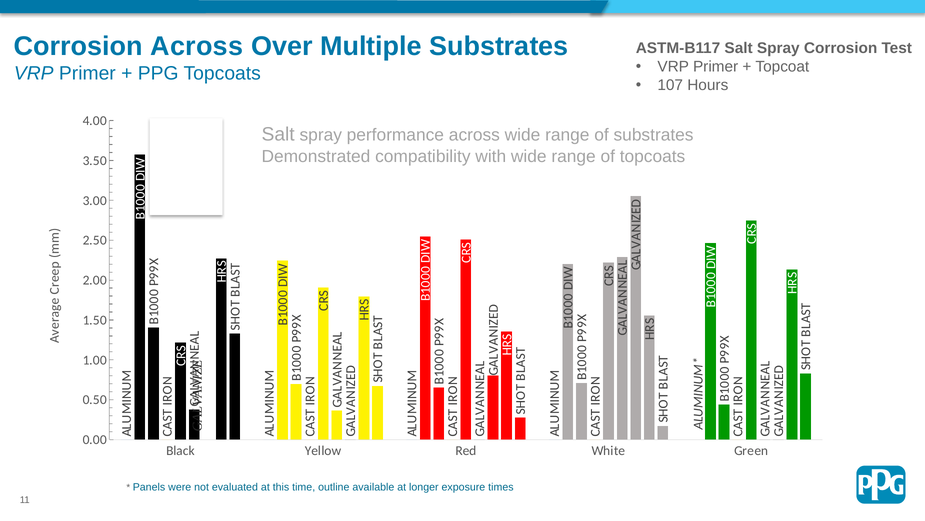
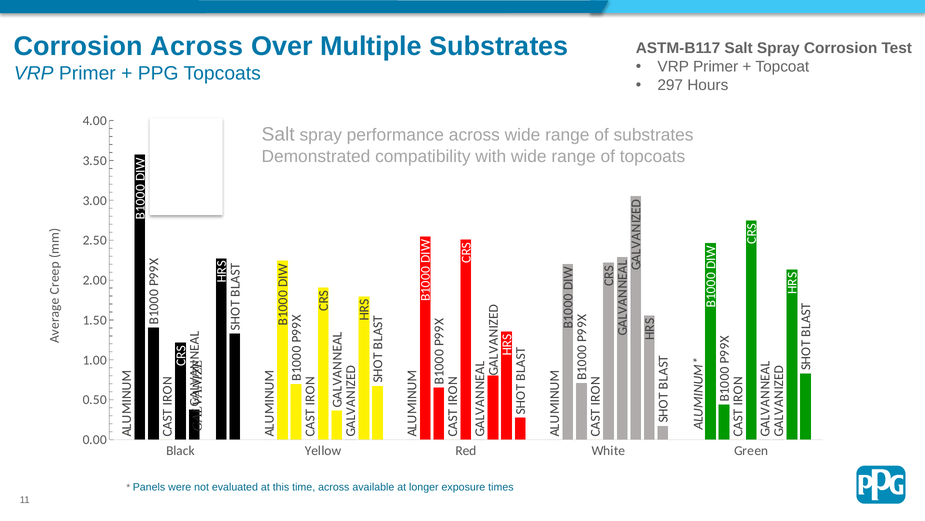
107: 107 -> 297
time outline: outline -> across
